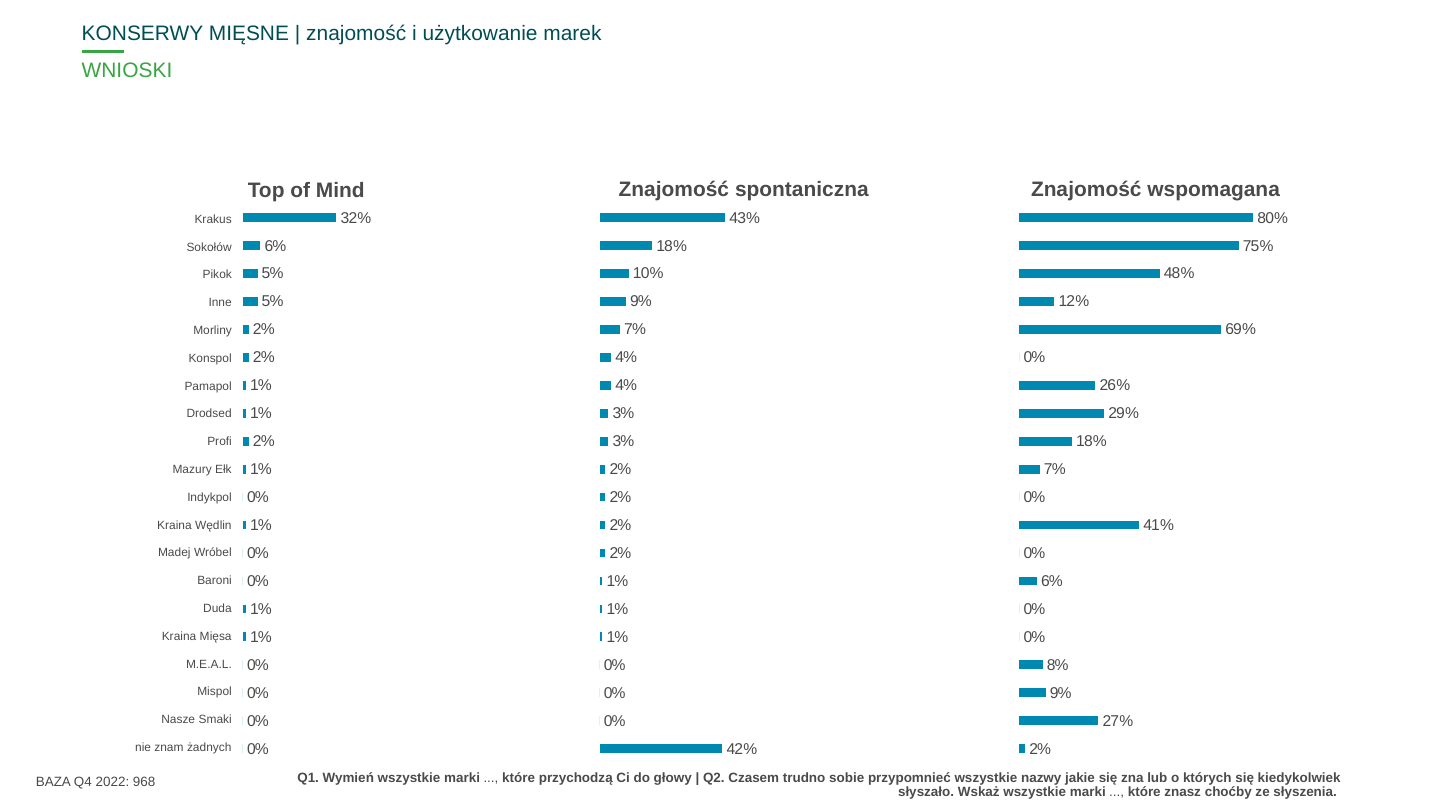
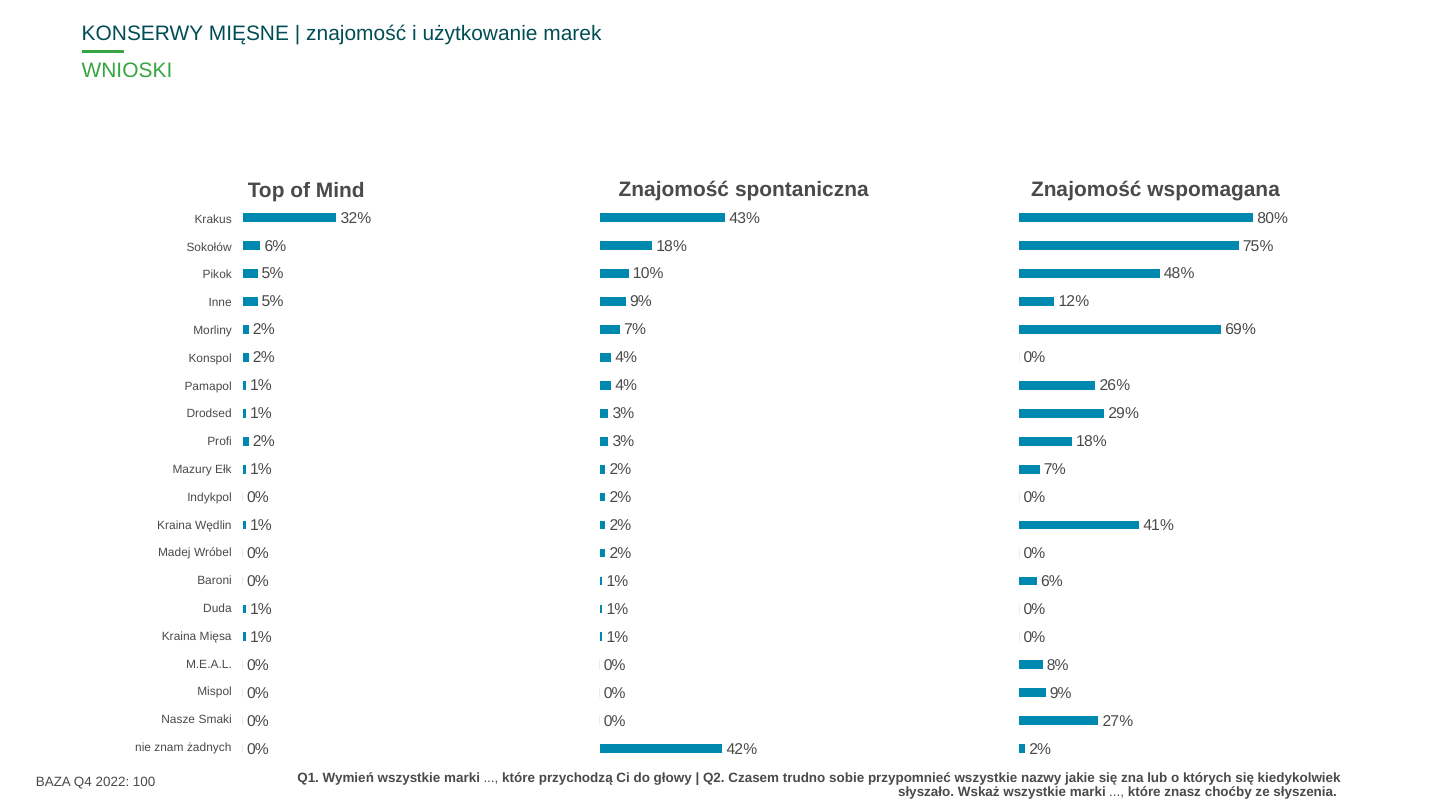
968: 968 -> 100
